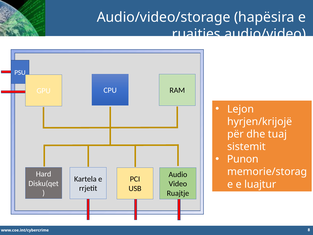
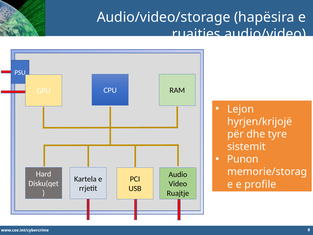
tuaj: tuaj -> tyre
luajtur: luajtur -> profile
